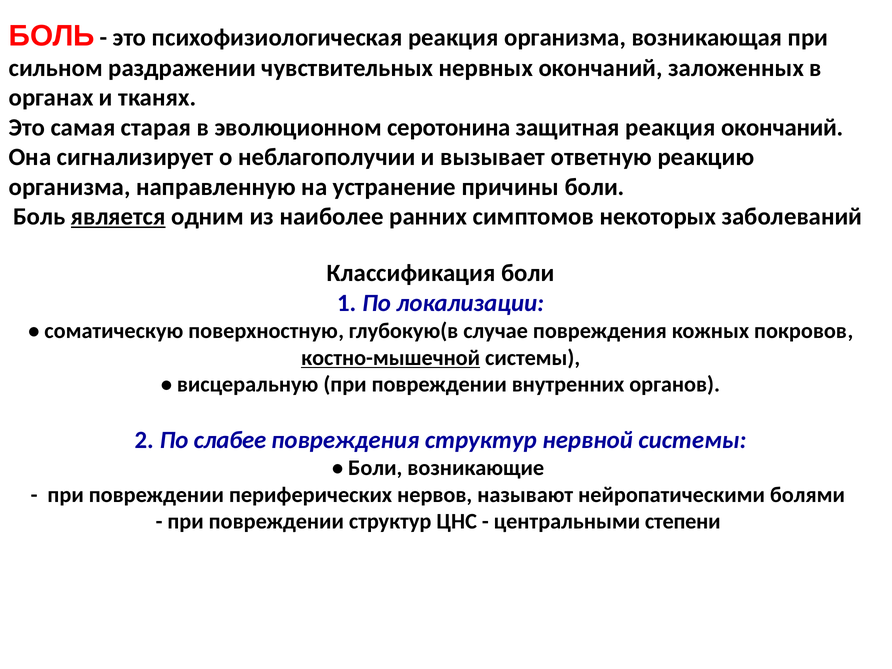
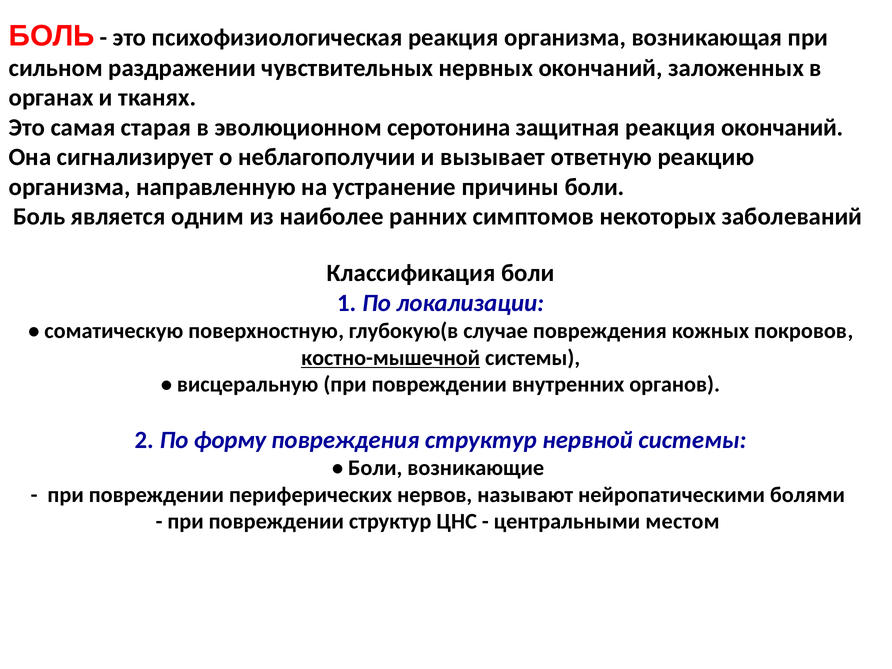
является underline: present -> none
слабее: слабее -> форму
степени: степени -> местом
